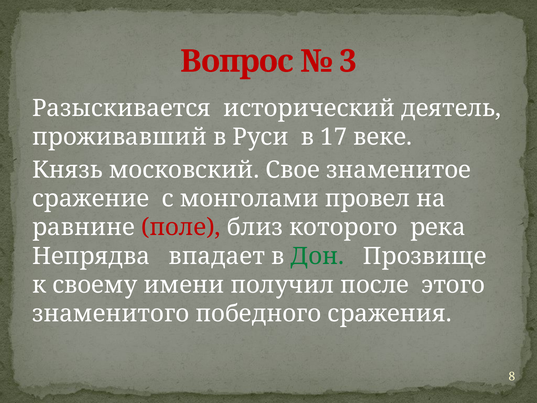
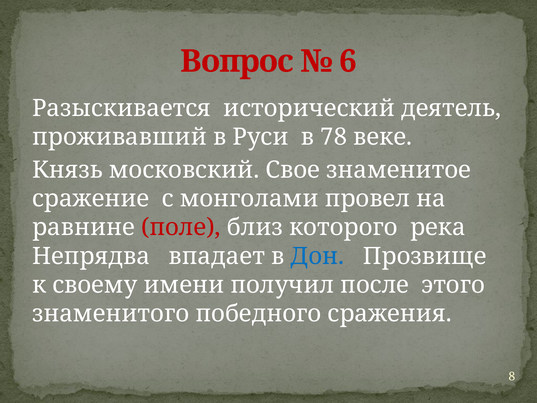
3: 3 -> 6
17: 17 -> 78
Дон colour: green -> blue
